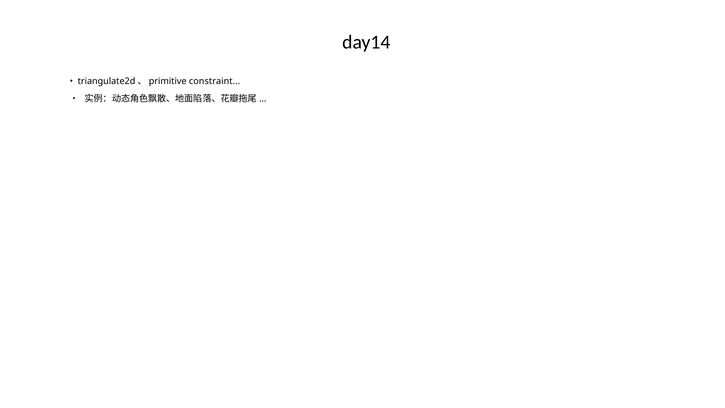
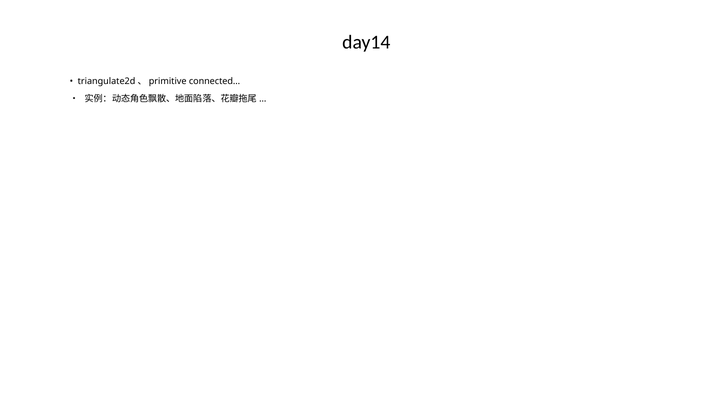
constraint: constraint -> connected
